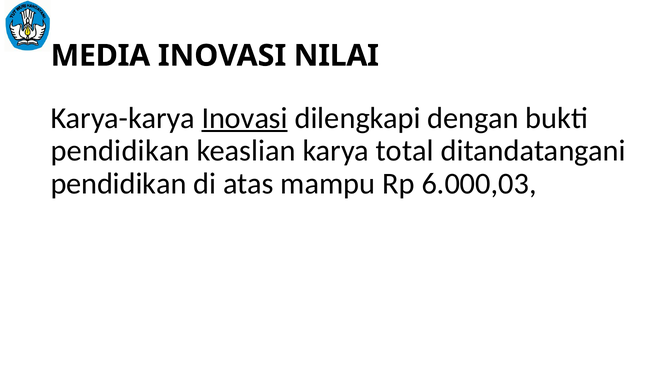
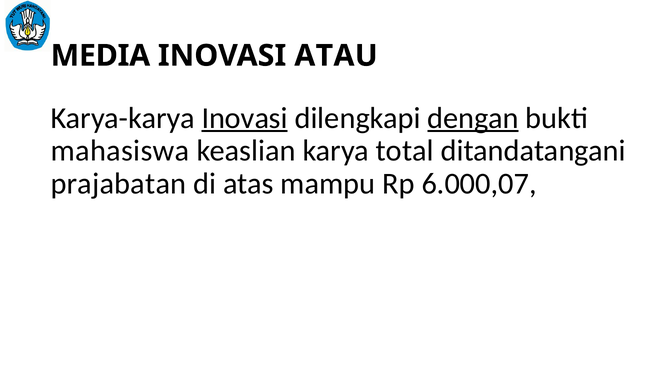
NILAI: NILAI -> ATAU
dengan underline: none -> present
pendidikan at (120, 151): pendidikan -> mahasiswa
pendidikan at (119, 184): pendidikan -> prajabatan
6.000,03: 6.000,03 -> 6.000,07
